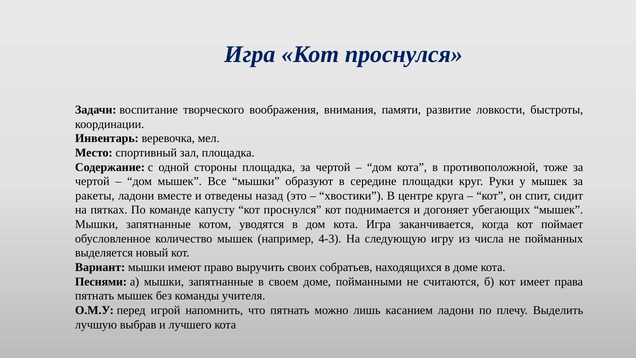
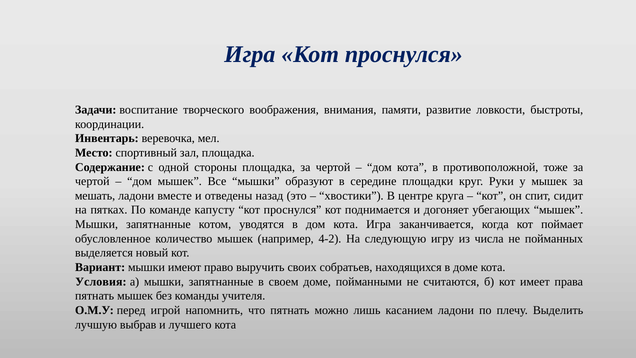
ракеты: ракеты -> мешать
4-3: 4-3 -> 4-2
Песнями: Песнями -> Условия
